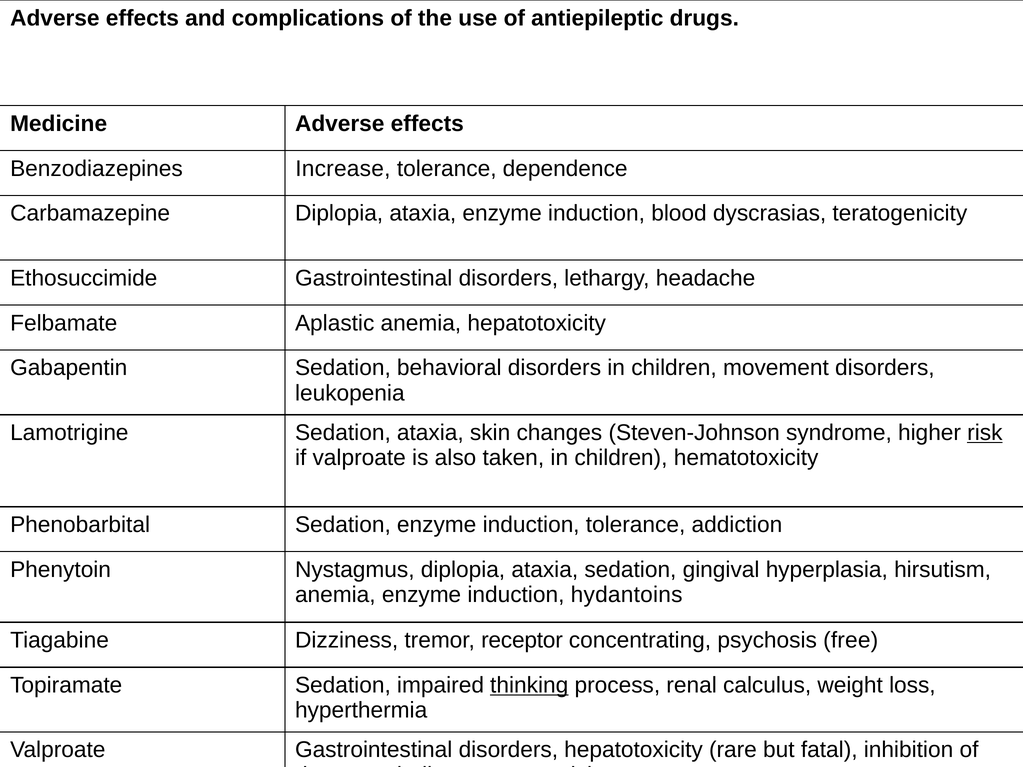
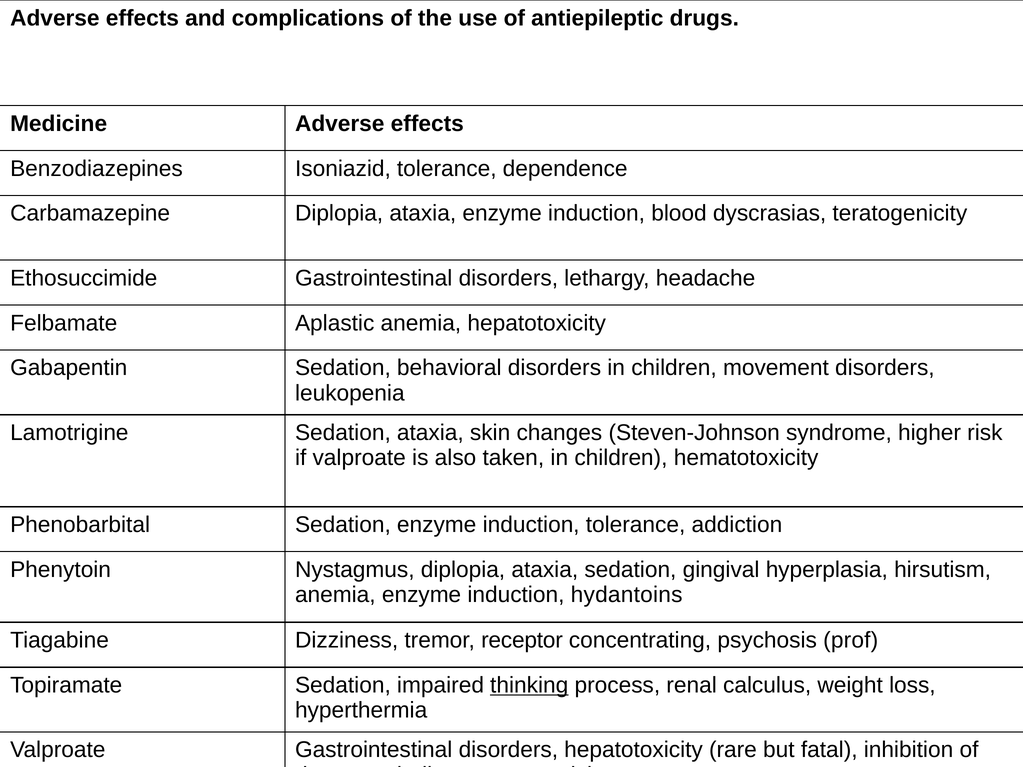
Increase: Increase -> Isoniazid
risk underline: present -> none
free: free -> prof
